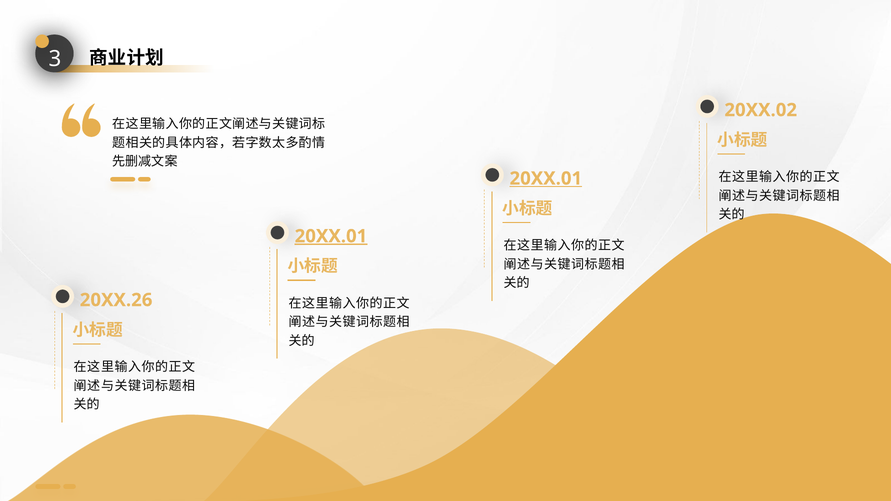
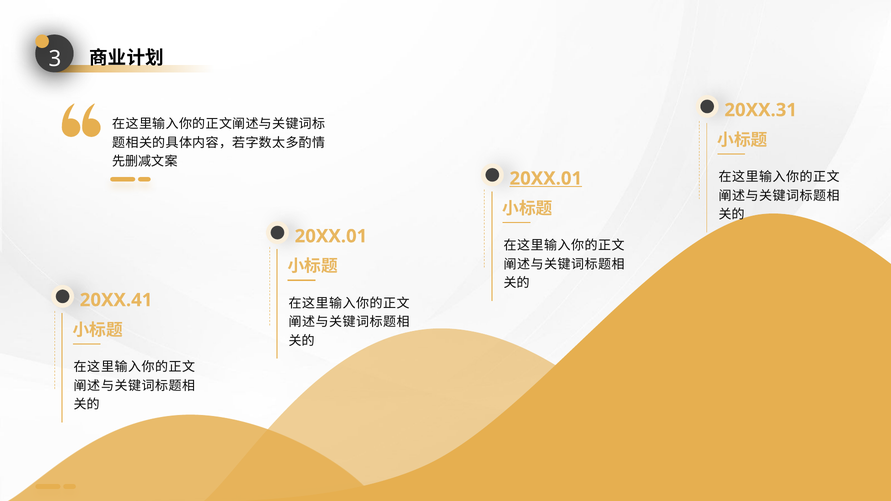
20XX.02: 20XX.02 -> 20XX.31
20XX.01 at (331, 236) underline: present -> none
20XX.26: 20XX.26 -> 20XX.41
